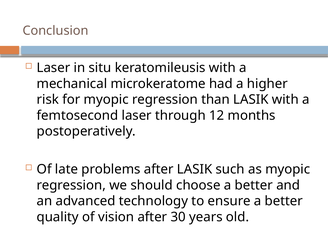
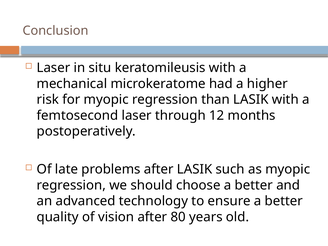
30: 30 -> 80
